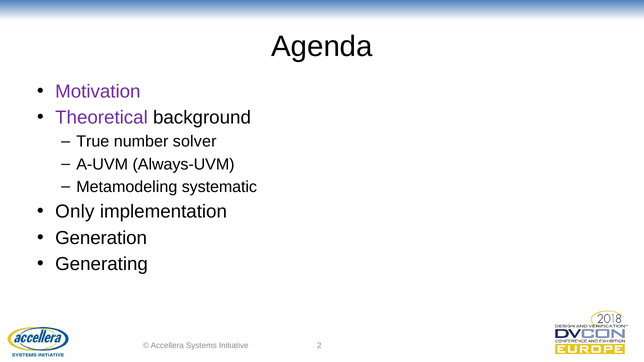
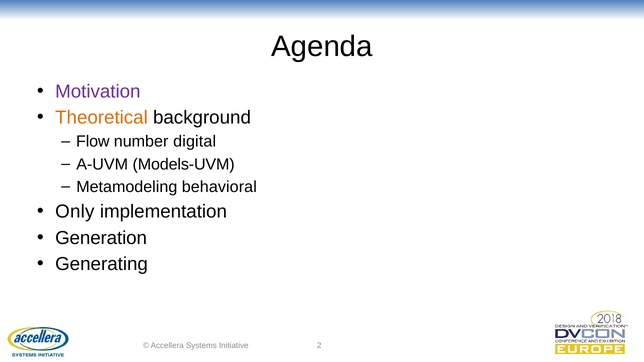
Theoretical colour: purple -> orange
True: True -> Flow
solver: solver -> digital
Always-UVM: Always-UVM -> Models-UVM
systematic: systematic -> behavioral
